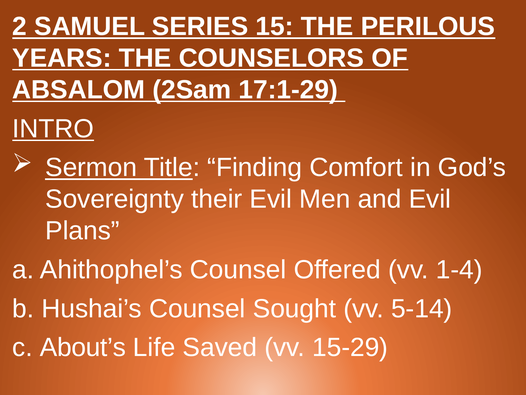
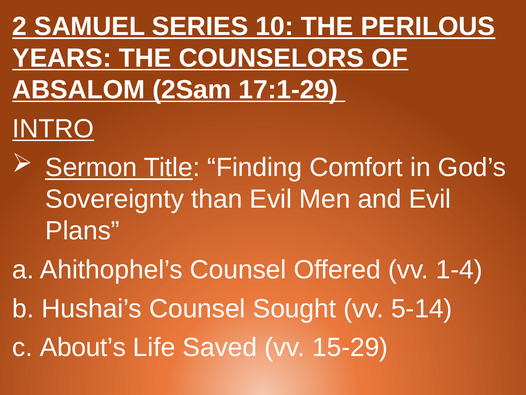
15: 15 -> 10
their: their -> than
